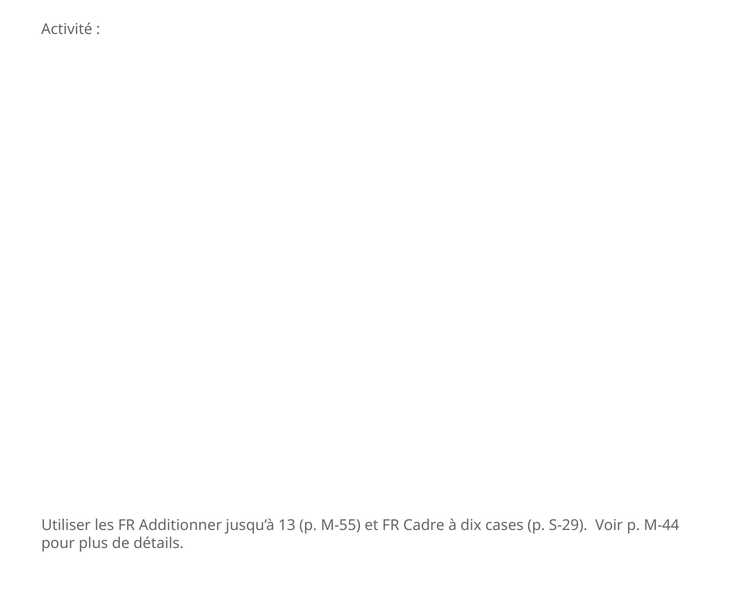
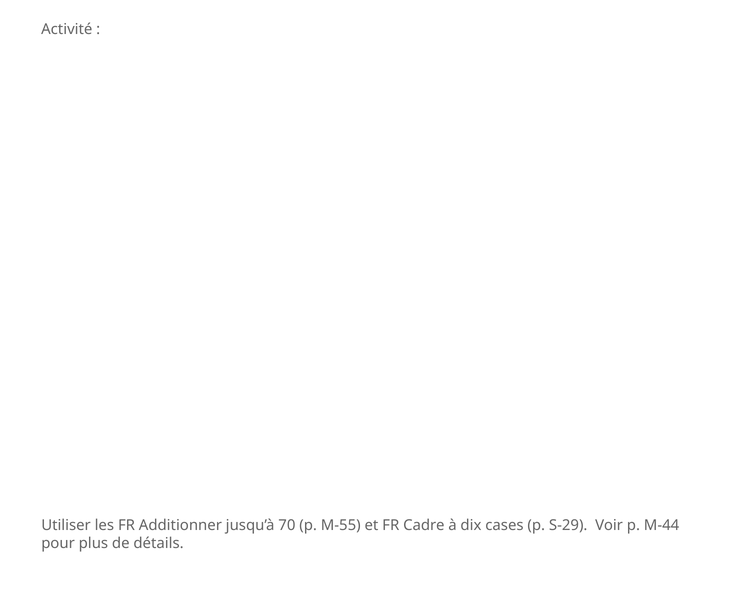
13: 13 -> 70
